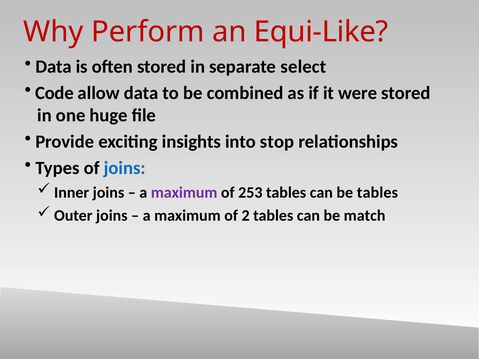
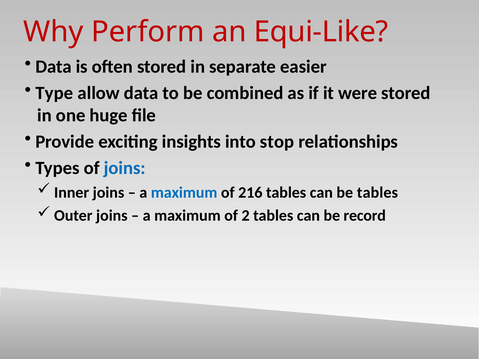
select: select -> easier
Code: Code -> Type
maximum at (184, 193) colour: purple -> blue
253: 253 -> 216
match: match -> record
